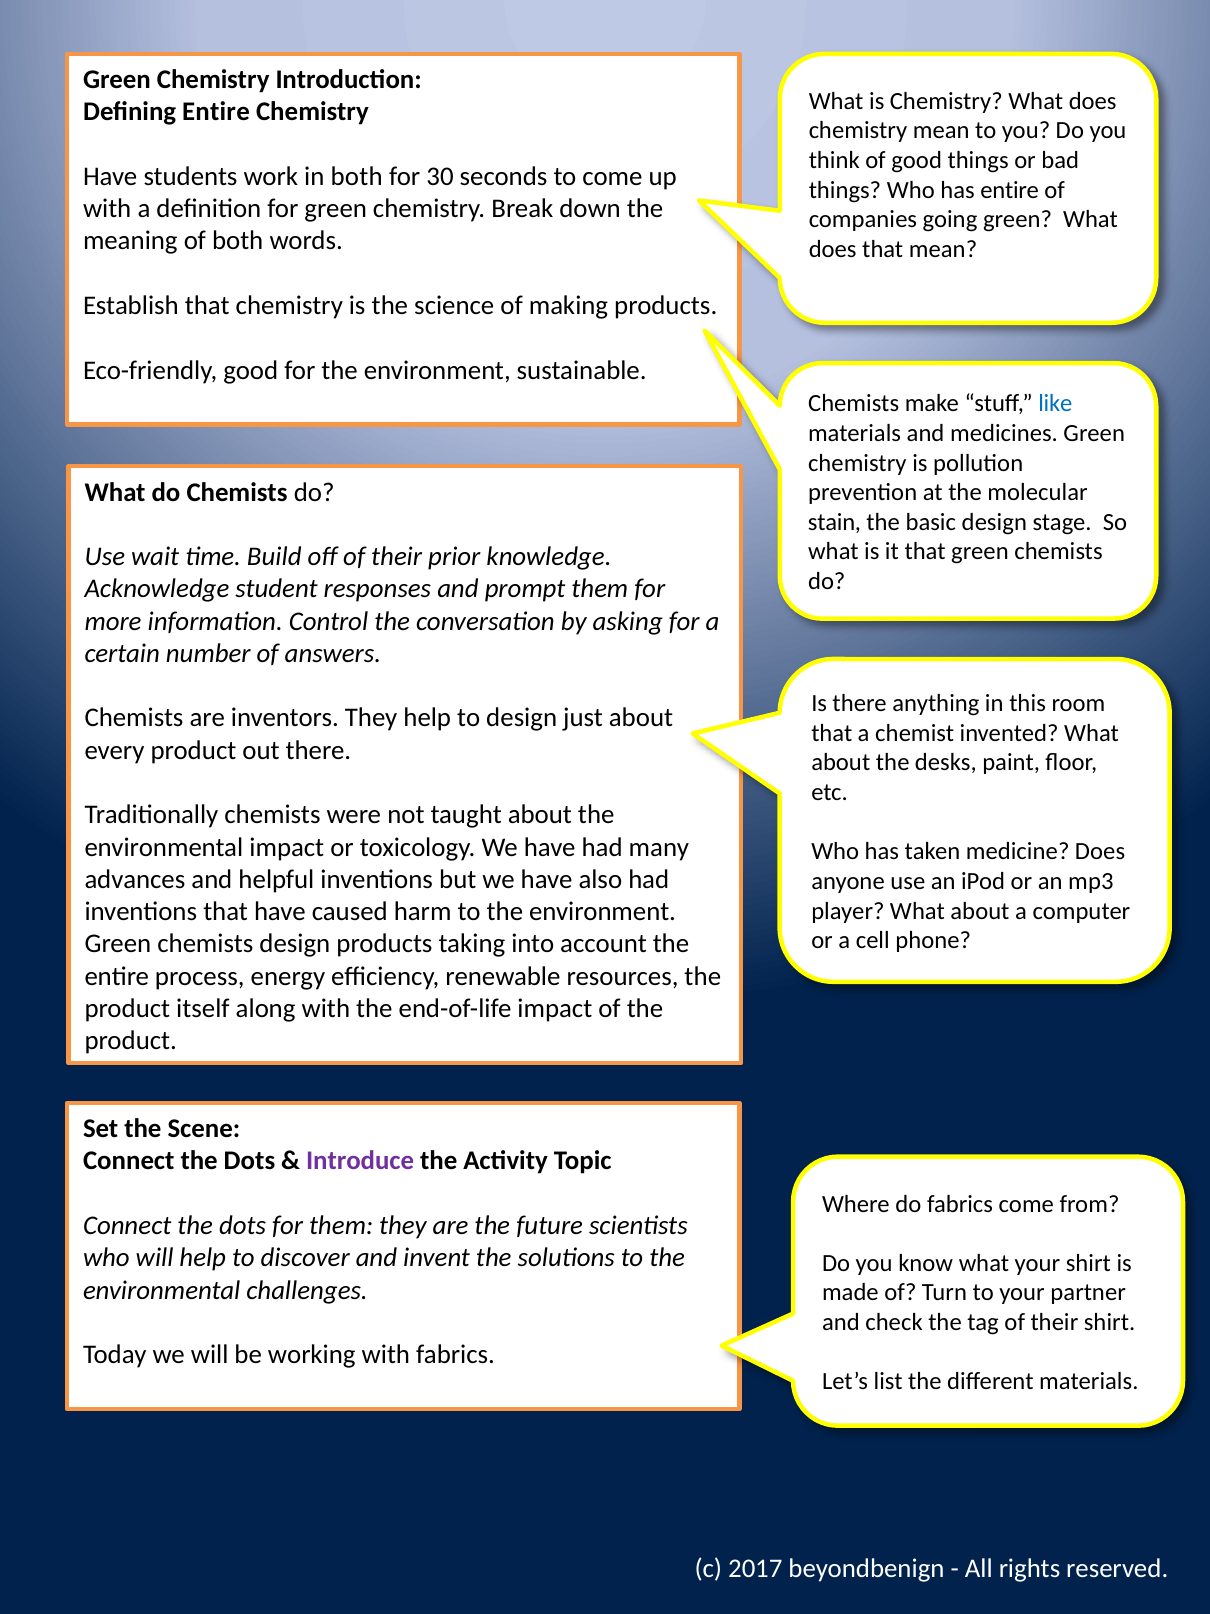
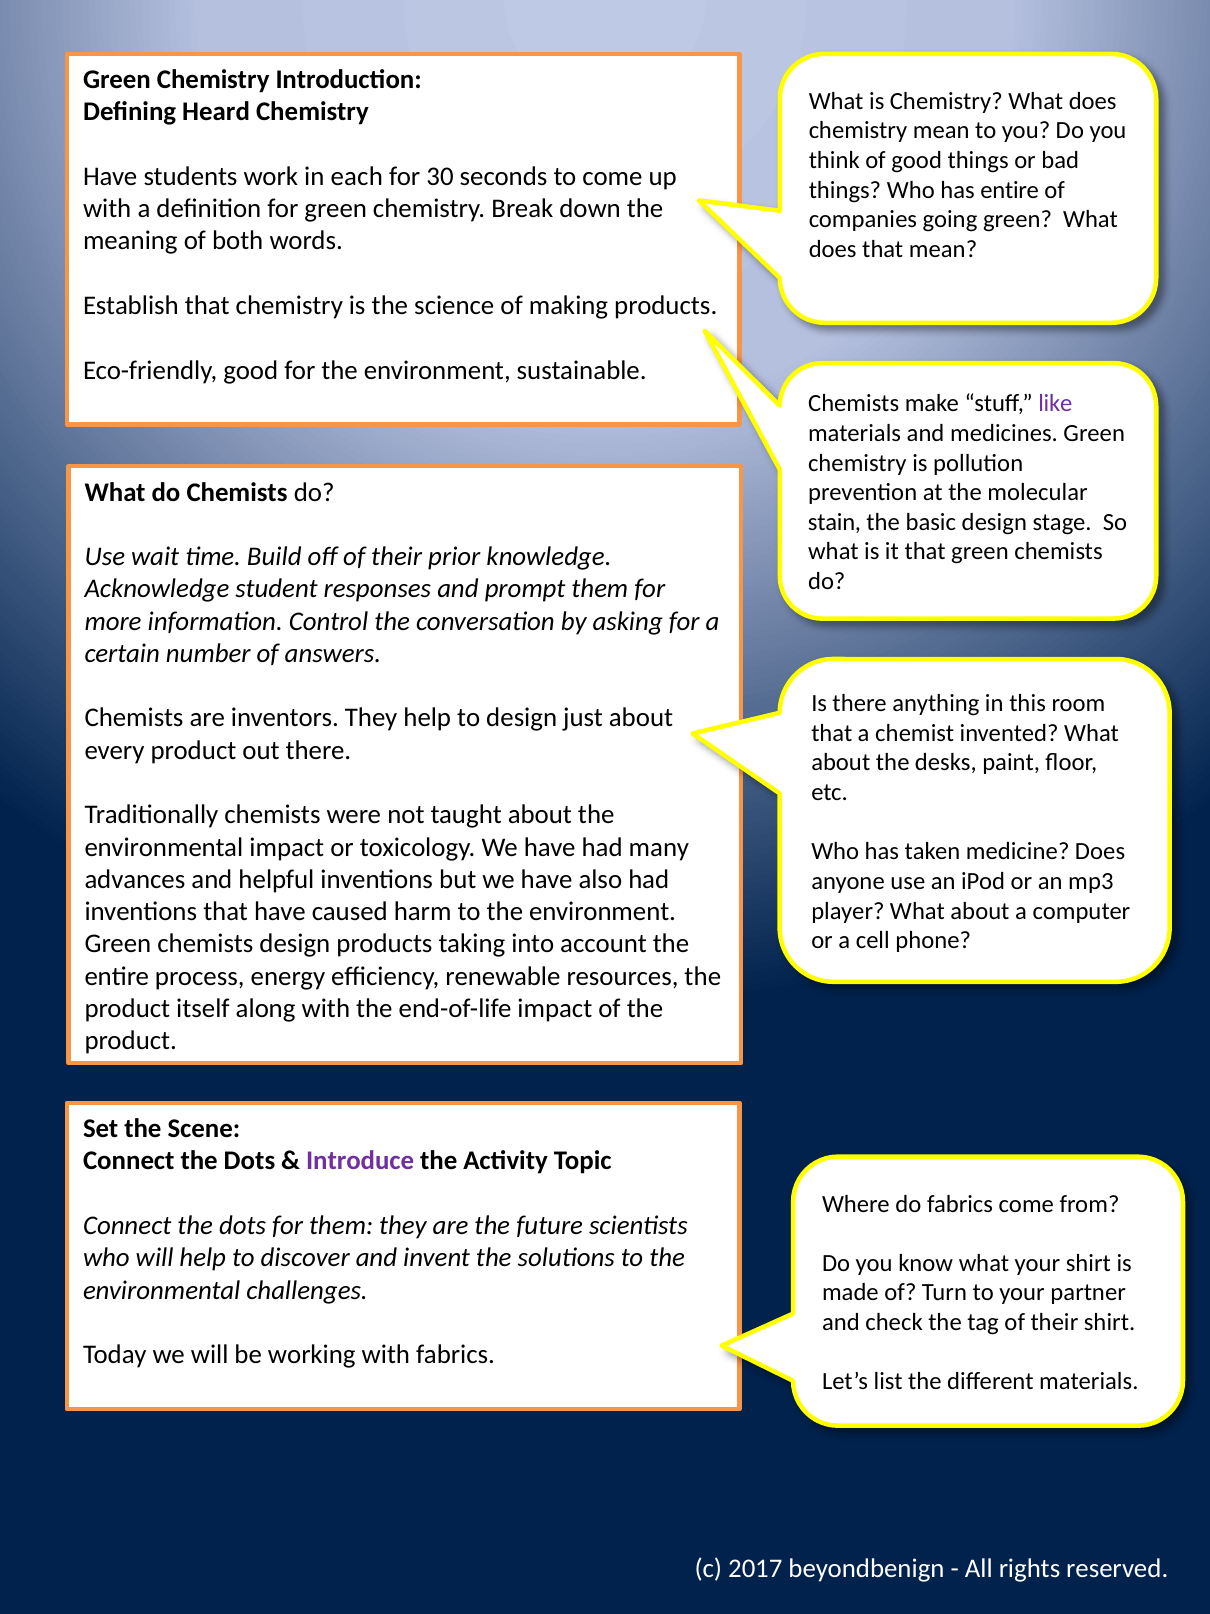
Defining Entire: Entire -> Heard
in both: both -> each
like colour: blue -> purple
